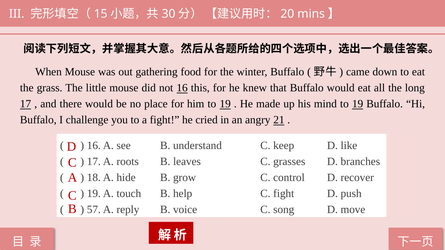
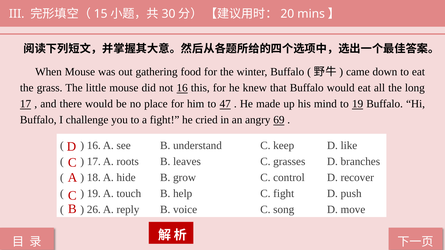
him to 19: 19 -> 47
21: 21 -> 69
57: 57 -> 26
